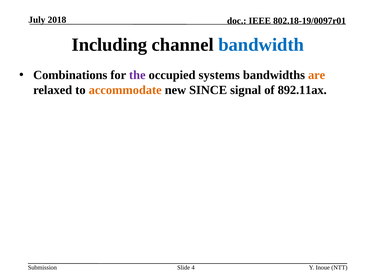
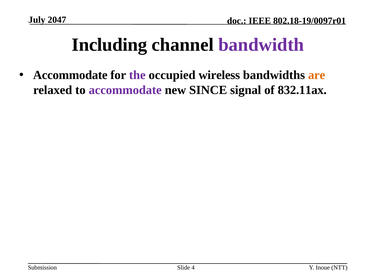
2018: 2018 -> 2047
bandwidth colour: blue -> purple
Combinations at (70, 75): Combinations -> Accommodate
systems: systems -> wireless
accommodate at (125, 90) colour: orange -> purple
892.11ax: 892.11ax -> 832.11ax
